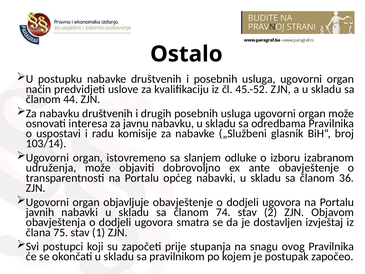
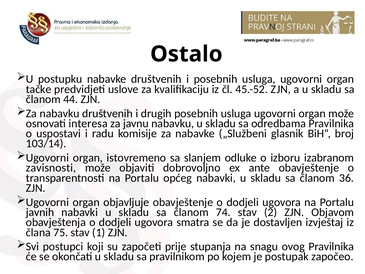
način: način -> tačke
udruženja: udruženja -> zavisnosti
